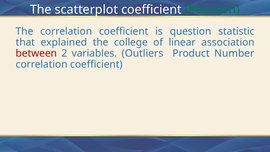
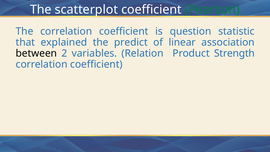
college: college -> predict
between colour: red -> black
Outliers: Outliers -> Relation
Number: Number -> Strength
